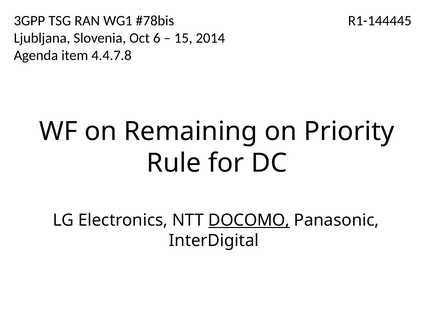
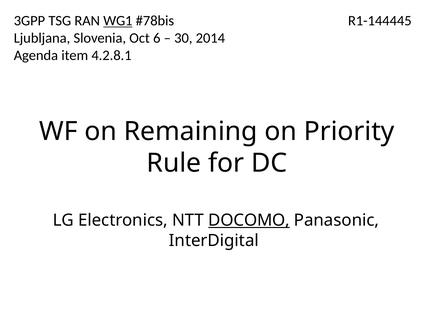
WG1 underline: none -> present
15: 15 -> 30
4.4.7.8: 4.4.7.8 -> 4.2.8.1
